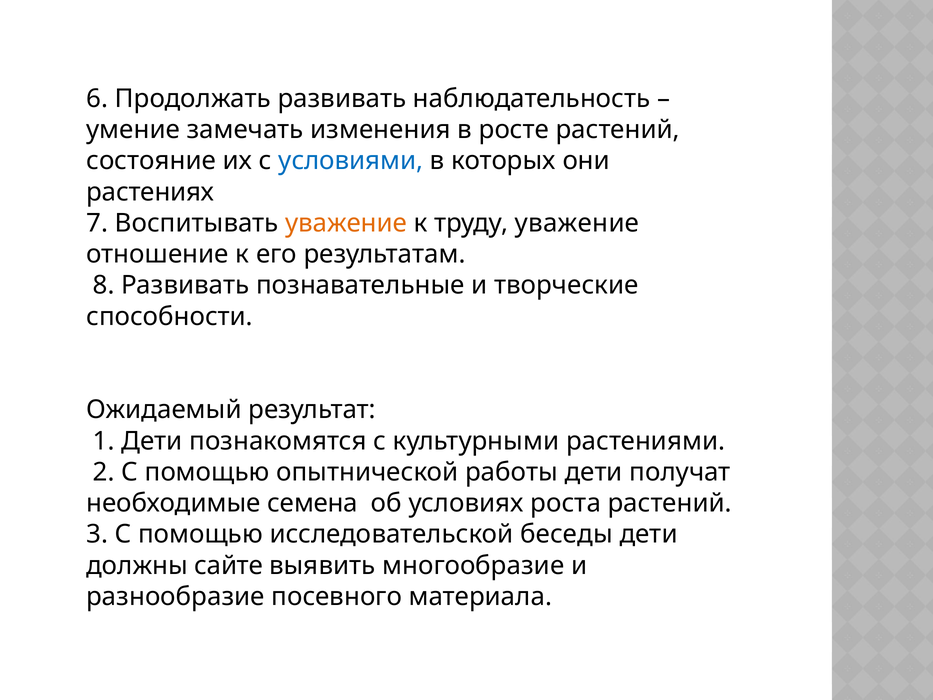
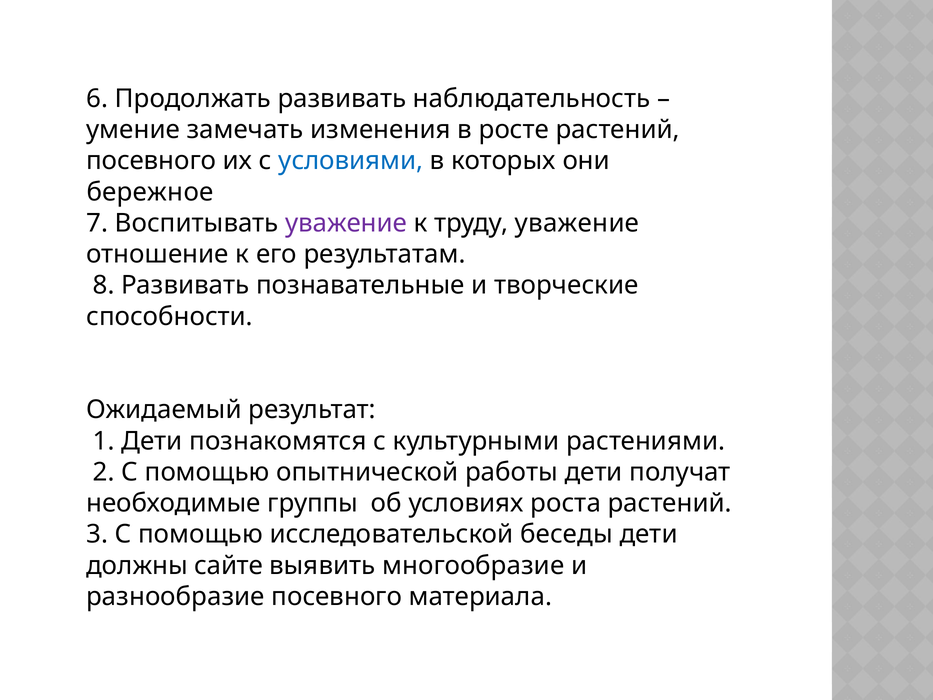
состояние at (151, 161): состояние -> посевного
растениях: растениях -> бережное
уважение at (346, 223) colour: orange -> purple
семена: семена -> группы
